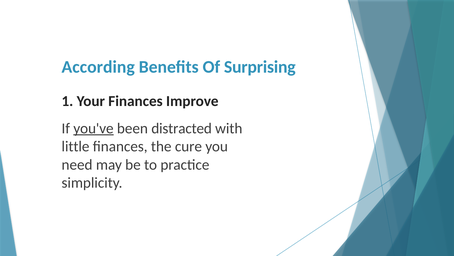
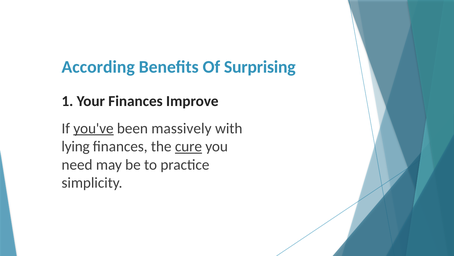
distracted: distracted -> massively
little: little -> lying
cure underline: none -> present
